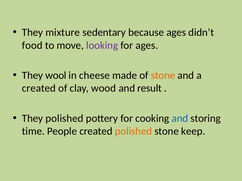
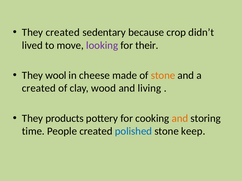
They mixture: mixture -> created
because ages: ages -> crop
food: food -> lived
for ages: ages -> their
result: result -> living
They polished: polished -> products
and at (180, 119) colour: blue -> orange
polished at (133, 132) colour: orange -> blue
